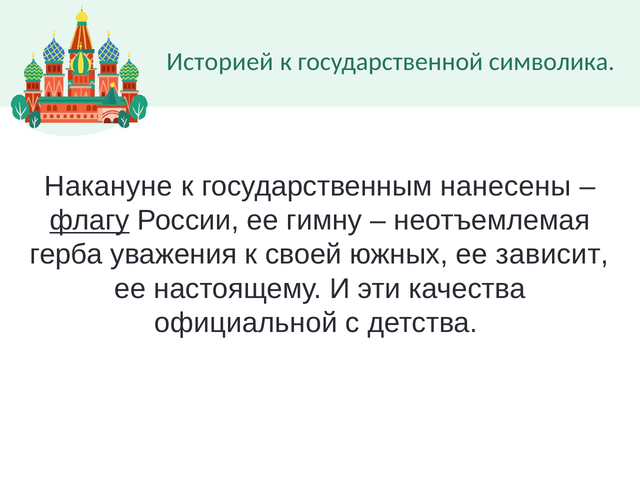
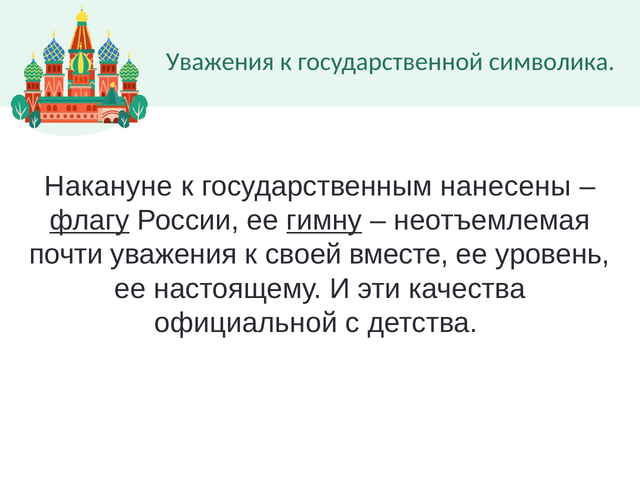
Историей at (220, 62): Историей -> Уважения
гимну underline: none -> present
герба: герба -> почти
южных: южных -> вместе
зависит: зависит -> уровень
